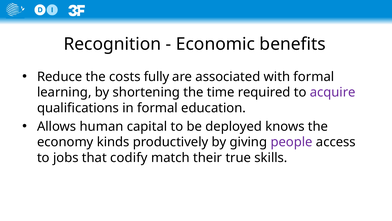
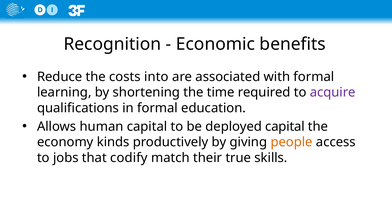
fully: fully -> into
deployed knows: knows -> capital
people colour: purple -> orange
